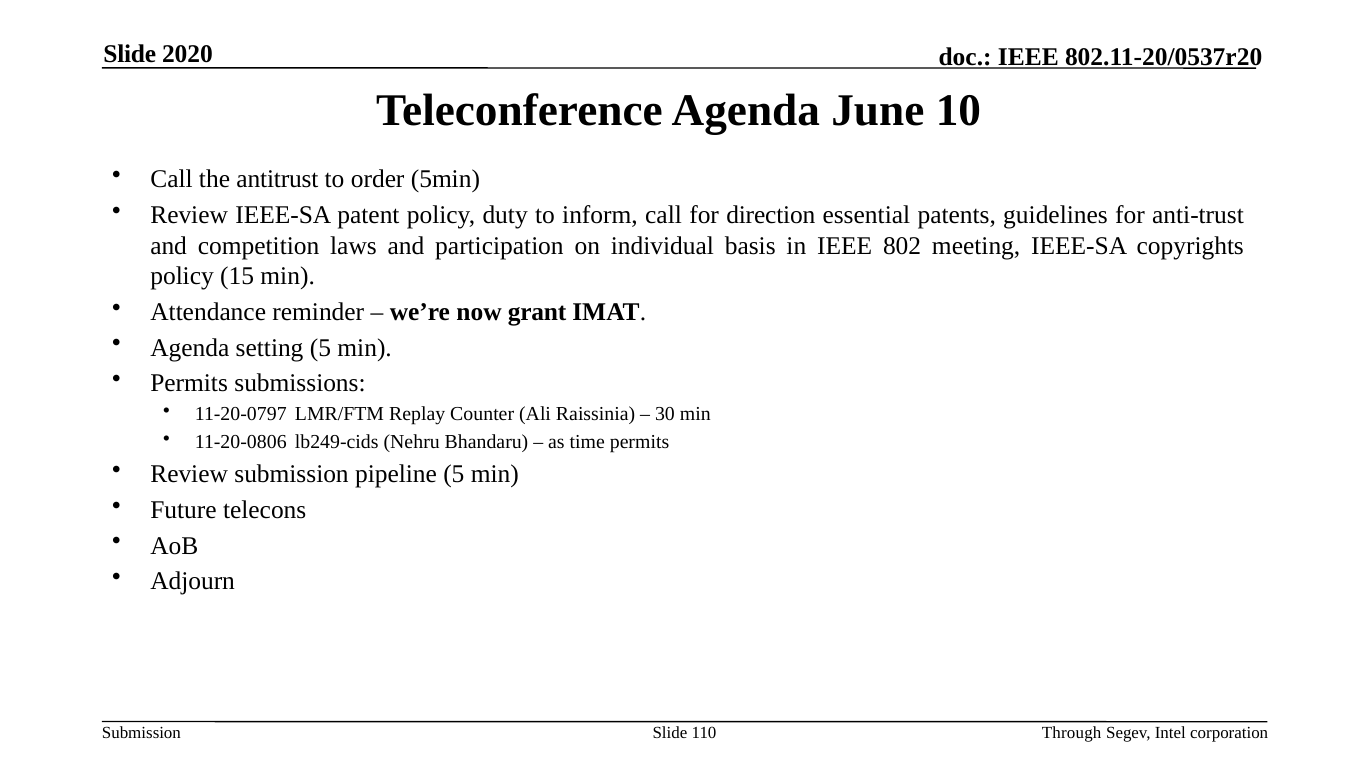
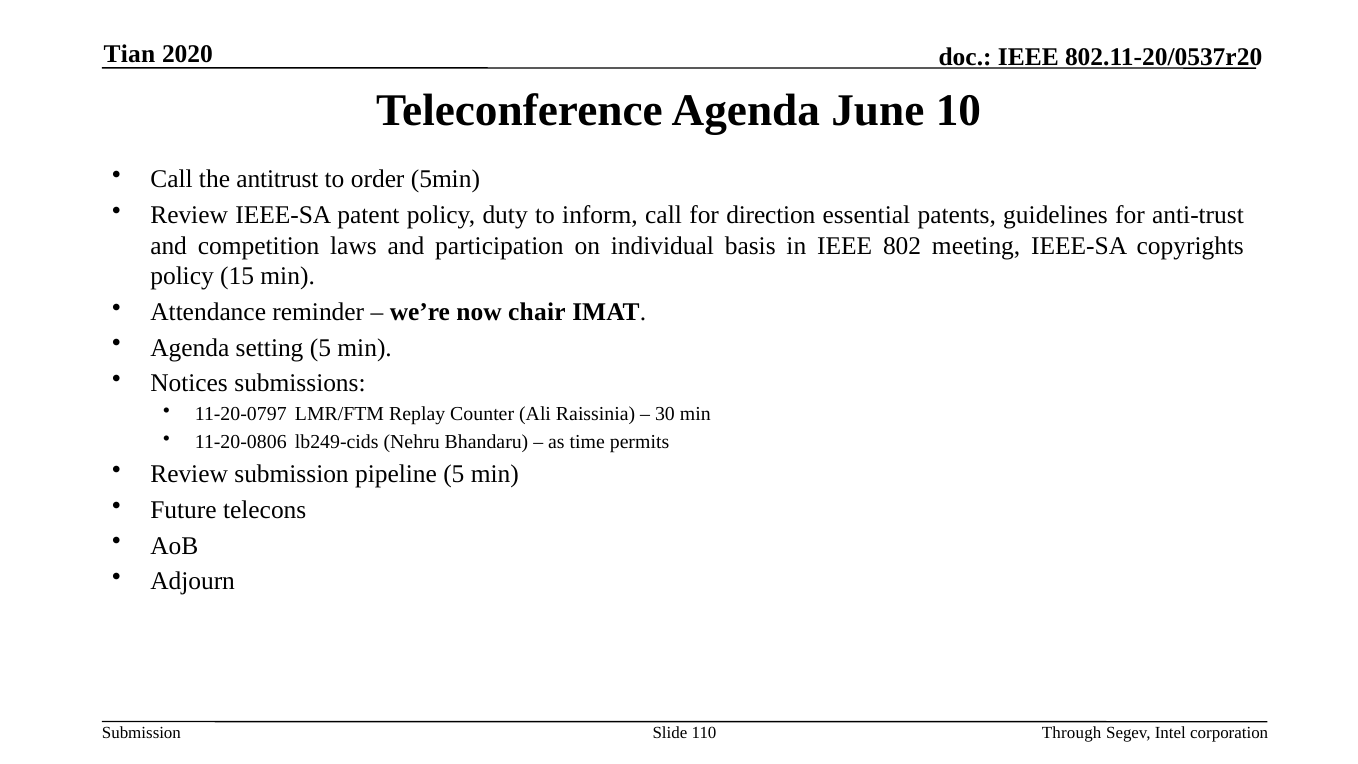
Slide at (130, 54): Slide -> Tian
grant: grant -> chair
Permits at (189, 383): Permits -> Notices
